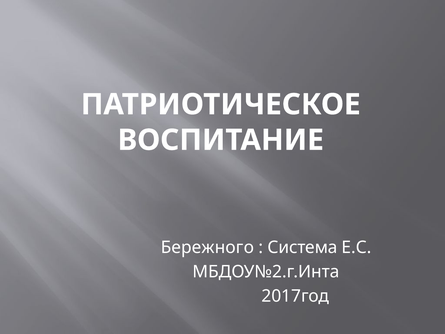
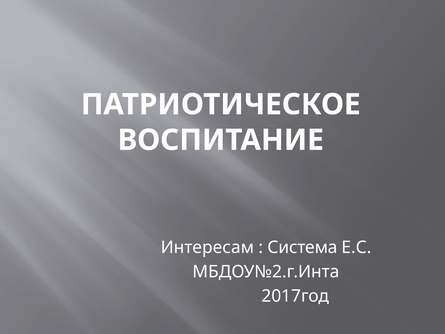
Бережного: Бережного -> Интересам
